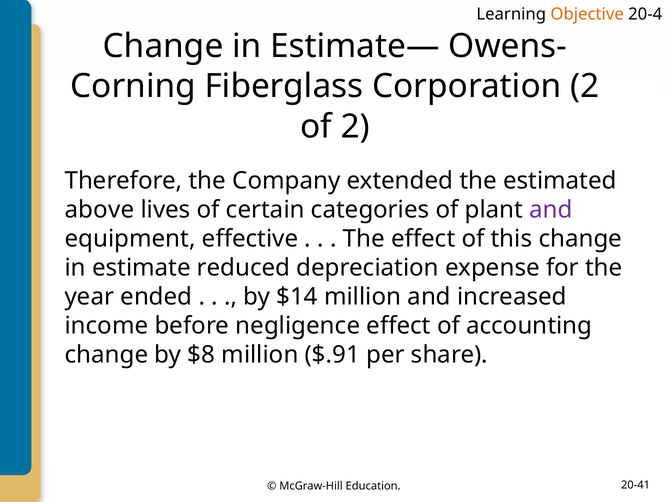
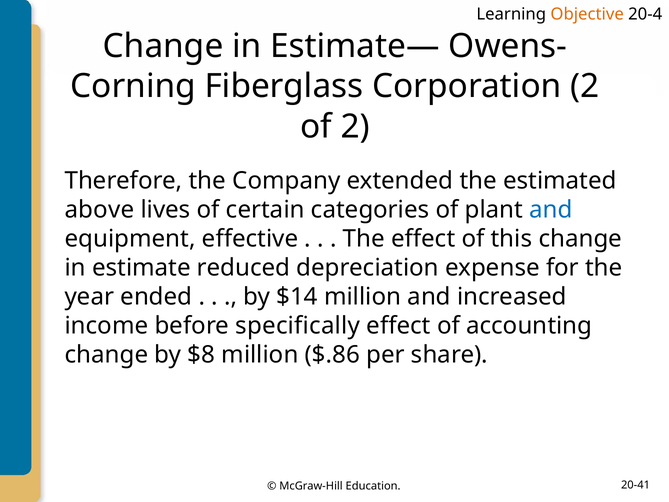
and at (551, 210) colour: purple -> blue
negligence: negligence -> specifically
$.91: $.91 -> $.86
